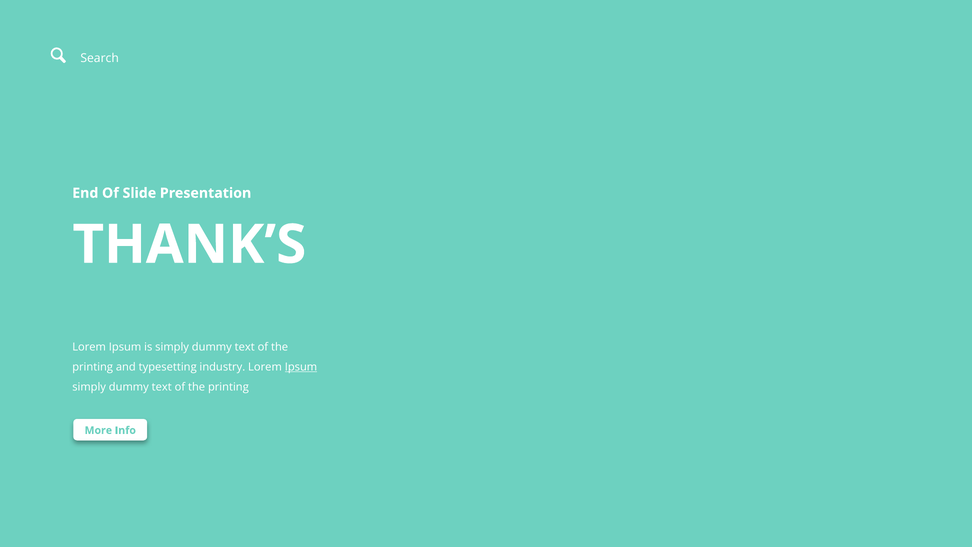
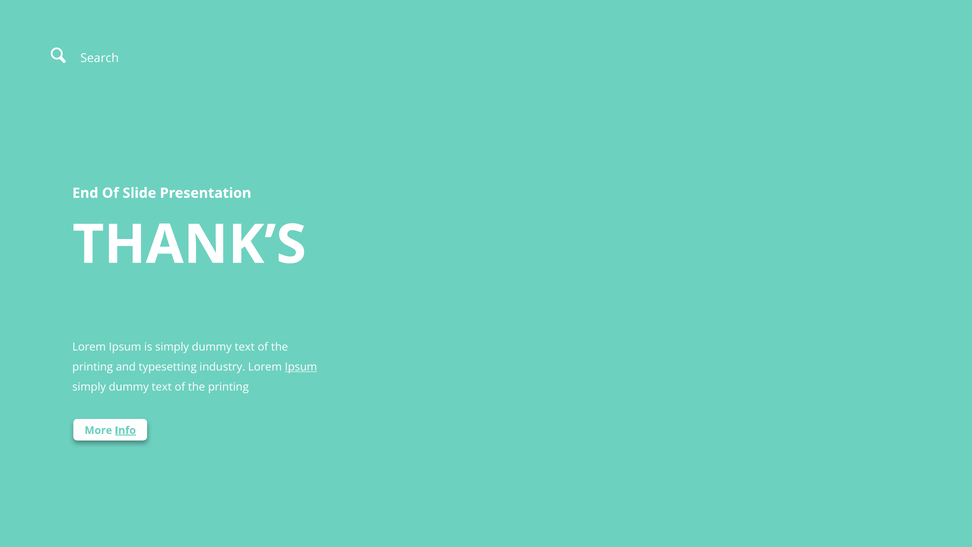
Info underline: none -> present
